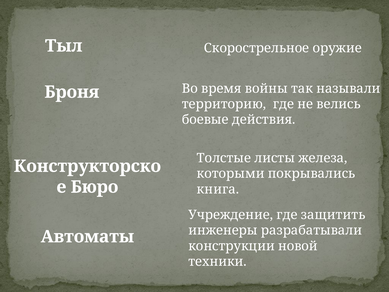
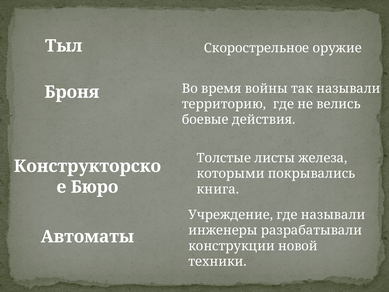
где защитить: защитить -> называли
